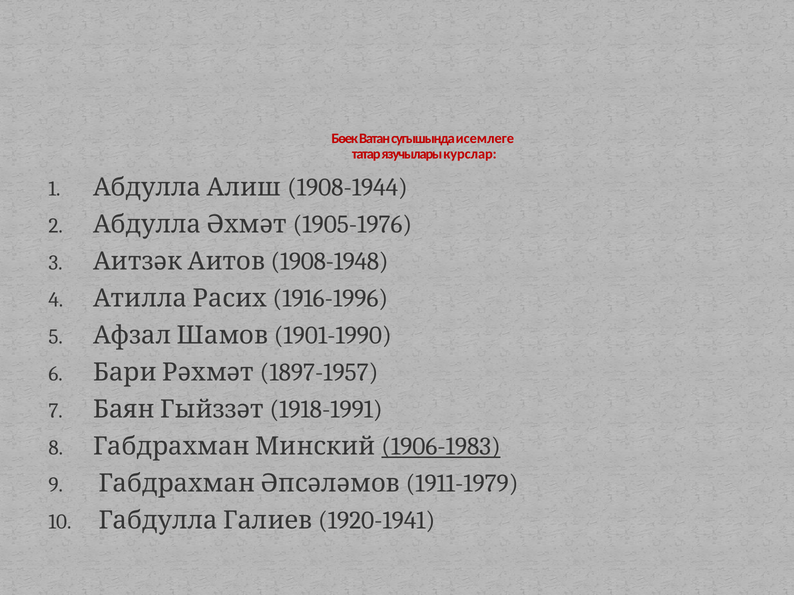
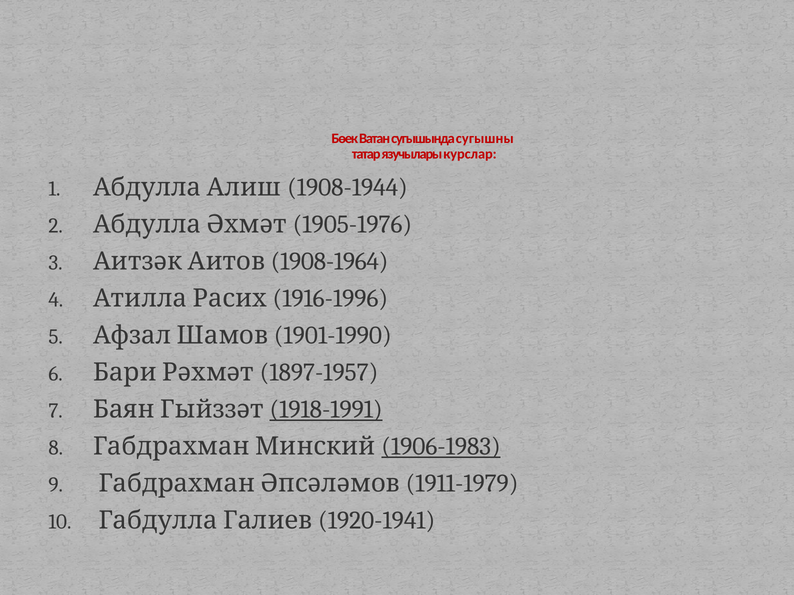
исемлеге: исемлеге -> сугышны
1908-1948: 1908-1948 -> 1908-1964
1918-1991 underline: none -> present
